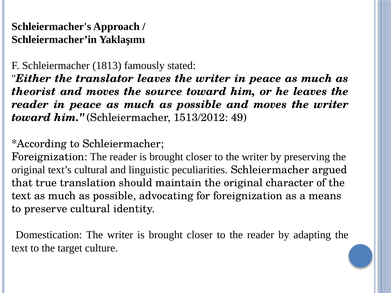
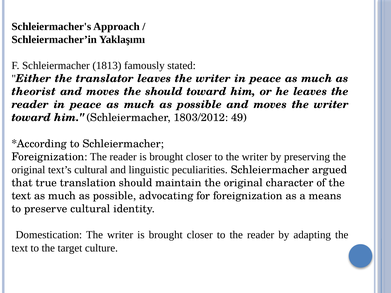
the source: source -> should
1513/2012: 1513/2012 -> 1803/2012
